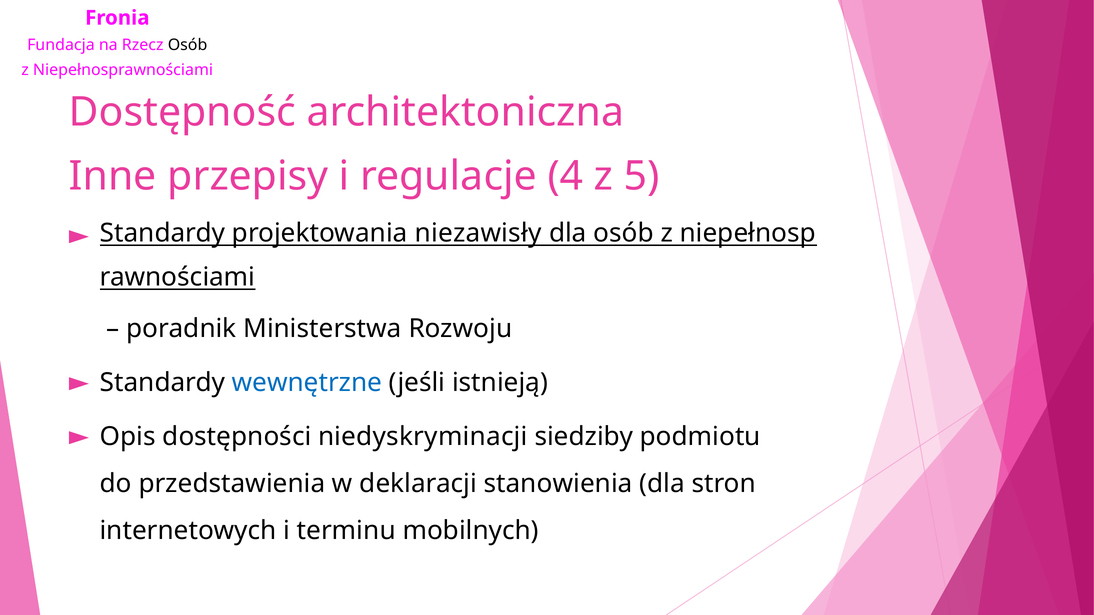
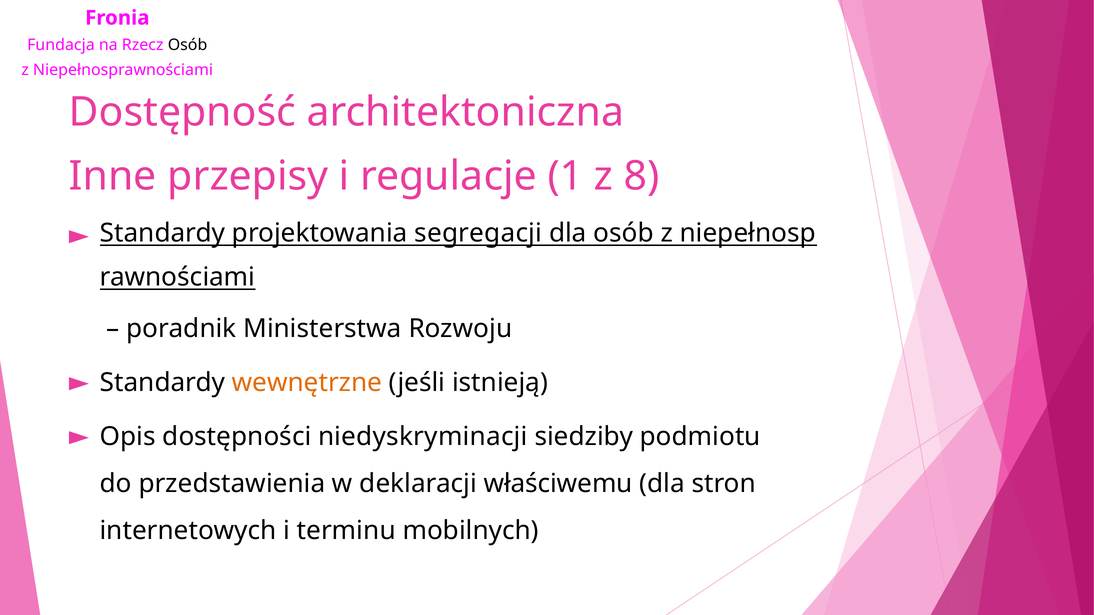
4: 4 -> 1
5: 5 -> 8
niezawisły: niezawisły -> segregacji
wewnętrzne colour: blue -> orange
stanowienia: stanowienia -> właściwemu
